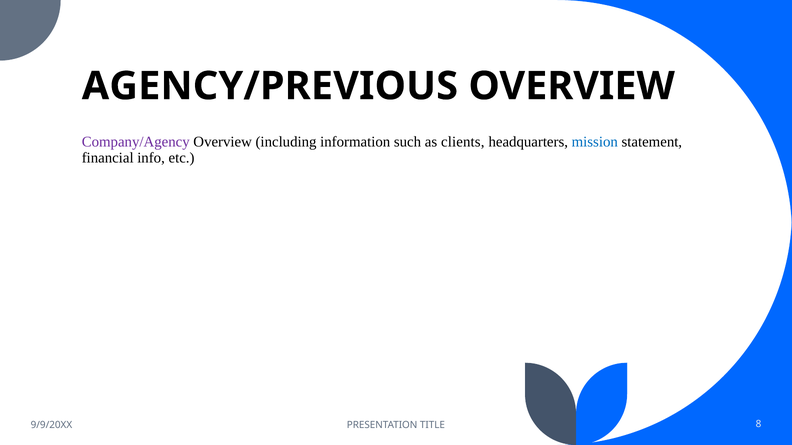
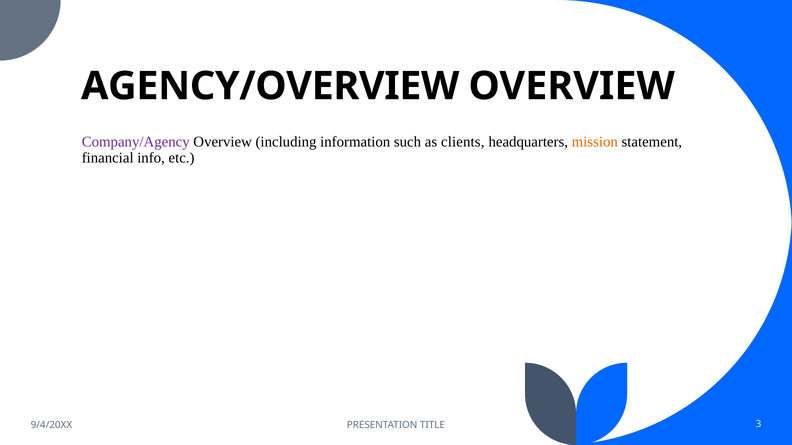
AGENCY/PREVIOUS: AGENCY/PREVIOUS -> AGENCY/OVERVIEW
mission colour: blue -> orange
9/9/20XX: 9/9/20XX -> 9/4/20XX
8: 8 -> 3
